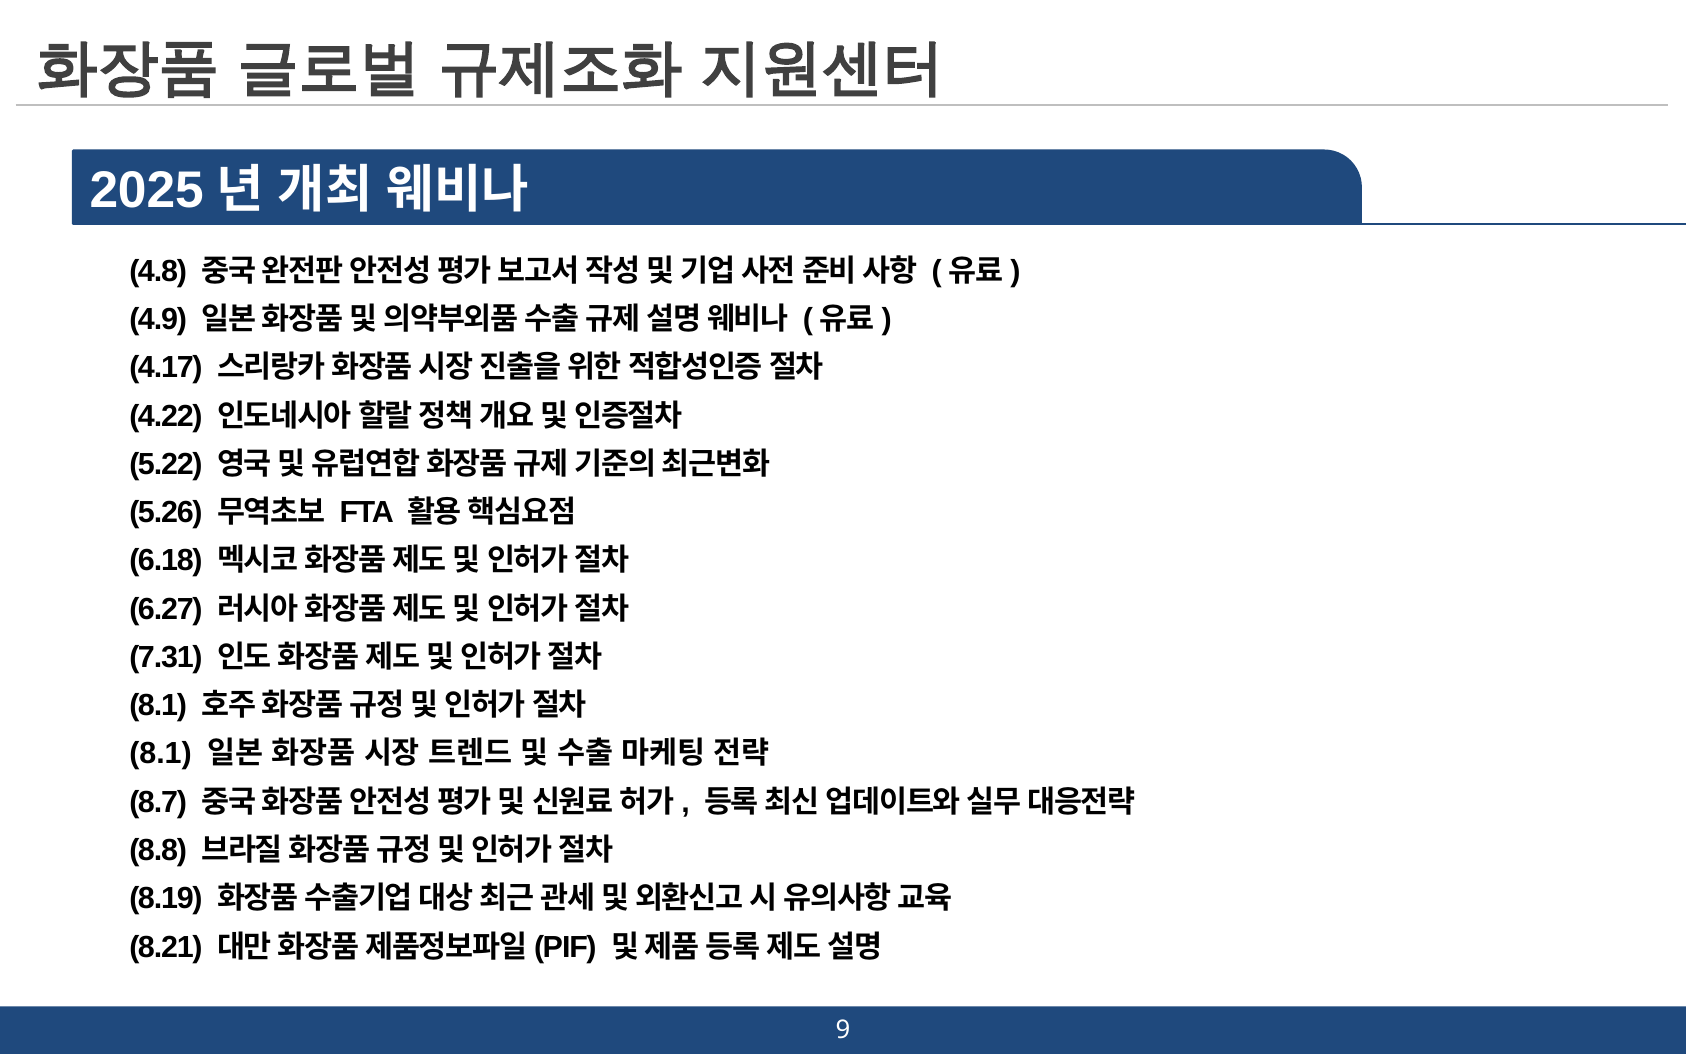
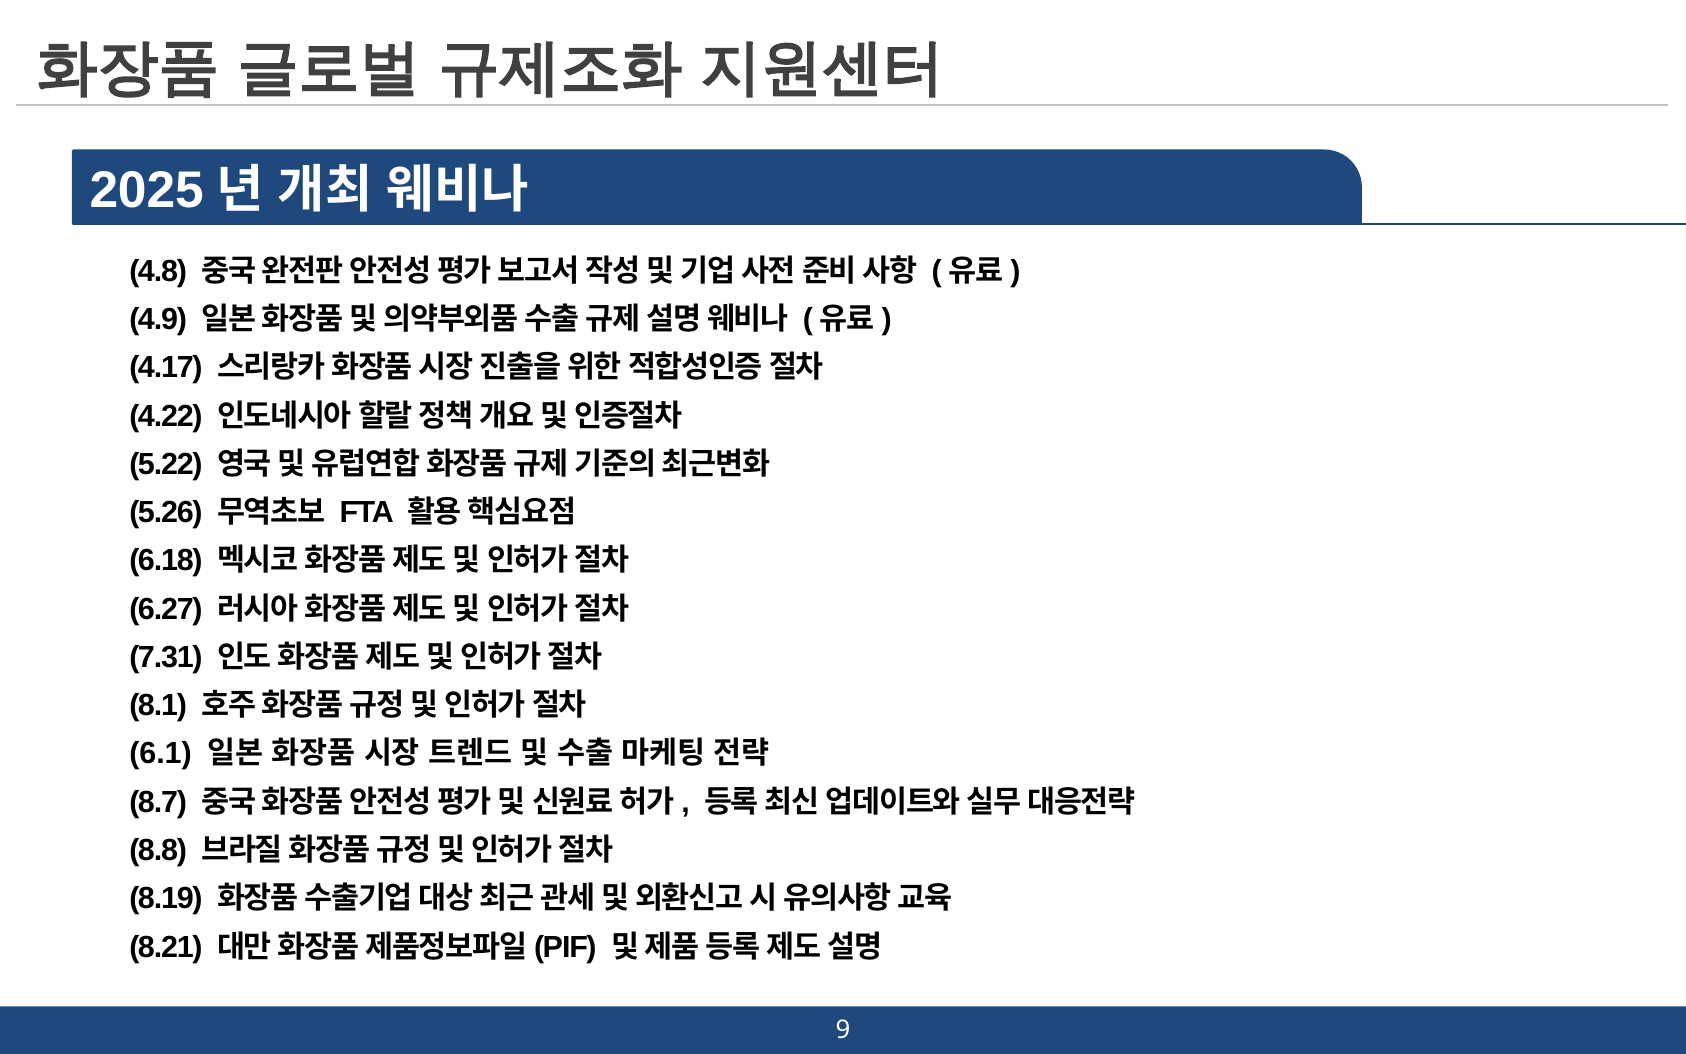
8.1 at (161, 754): 8.1 -> 6.1
